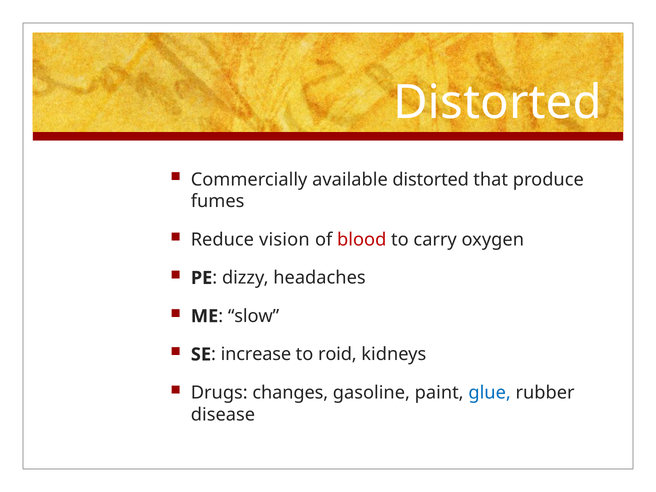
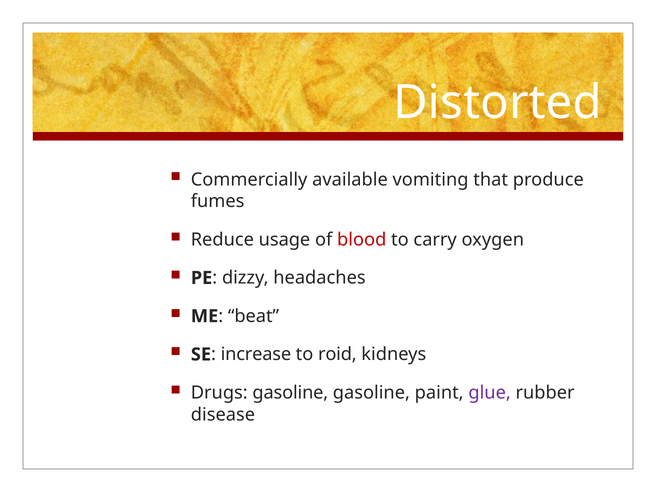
available distorted: distorted -> vomiting
vision: vision -> usage
slow: slow -> beat
Drugs changes: changes -> gasoline
glue colour: blue -> purple
